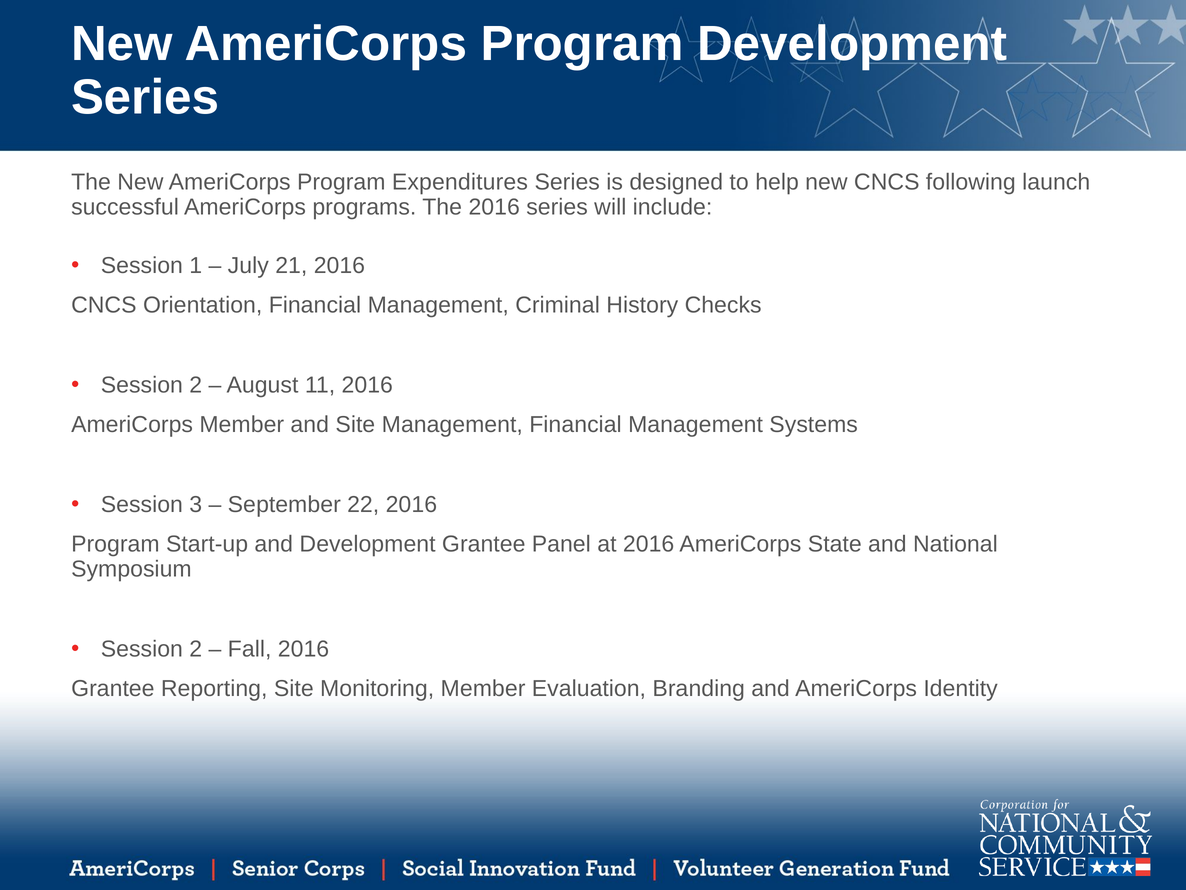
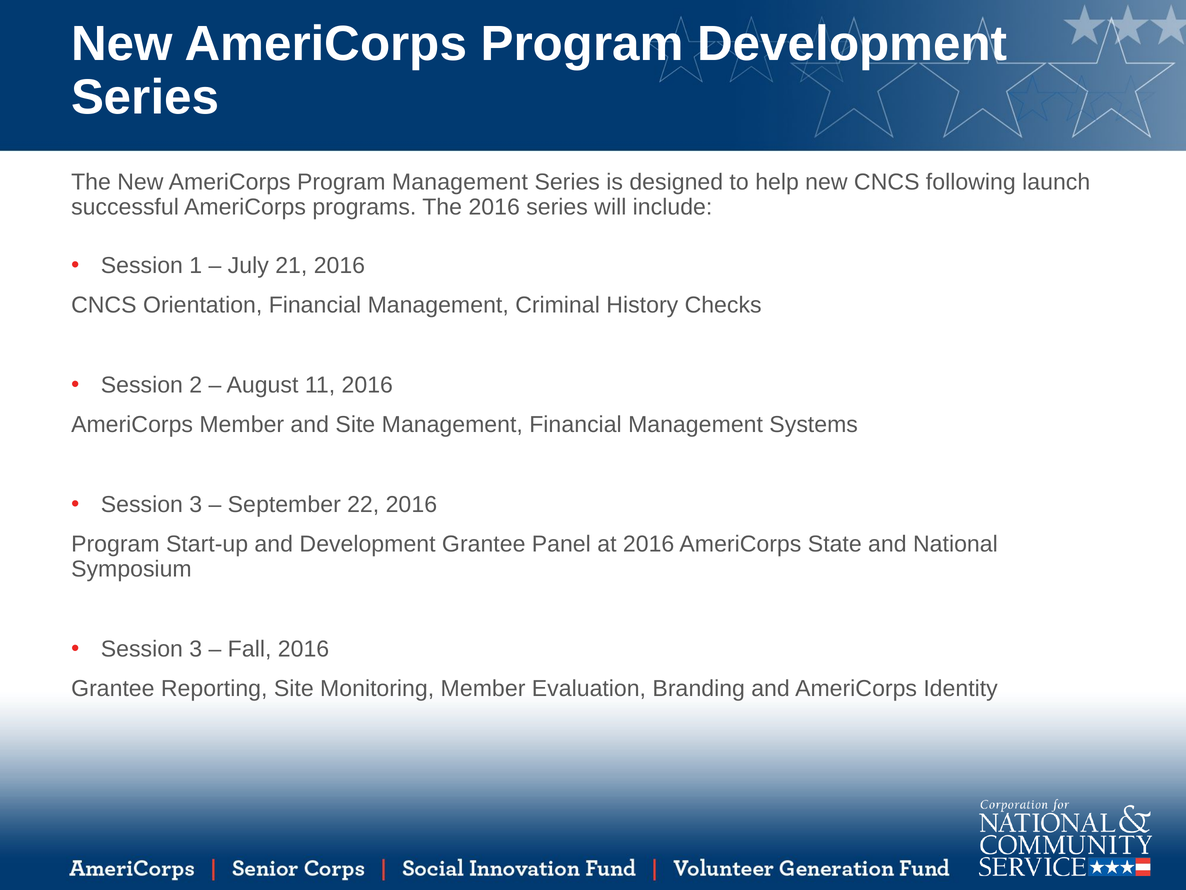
Program Expenditures: Expenditures -> Management
2 at (196, 649): 2 -> 3
